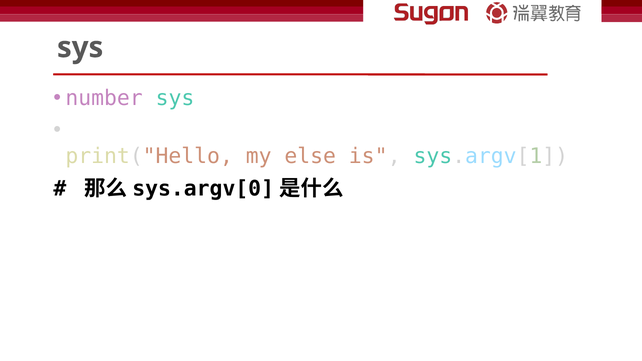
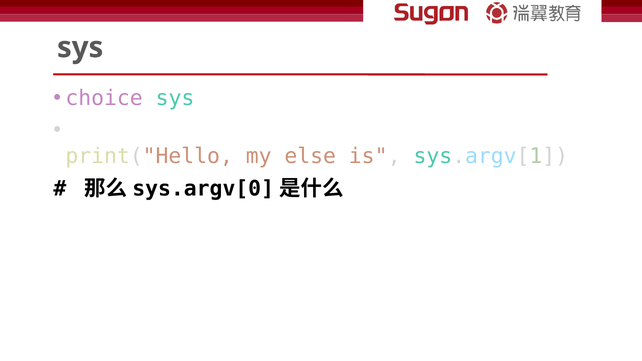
number: number -> choice
